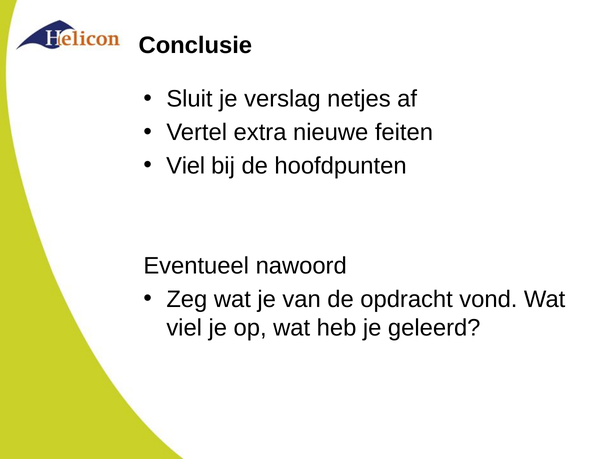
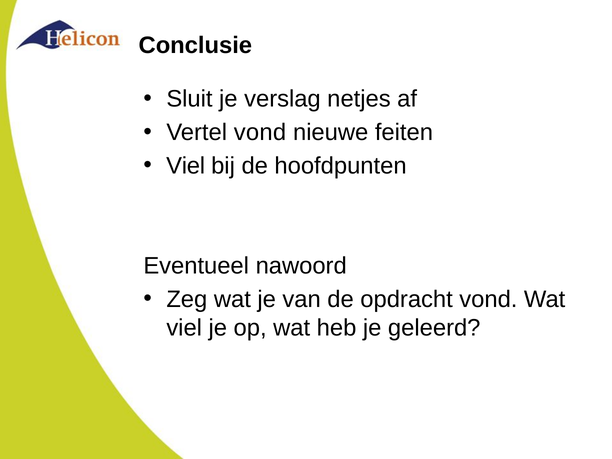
Vertel extra: extra -> vond
